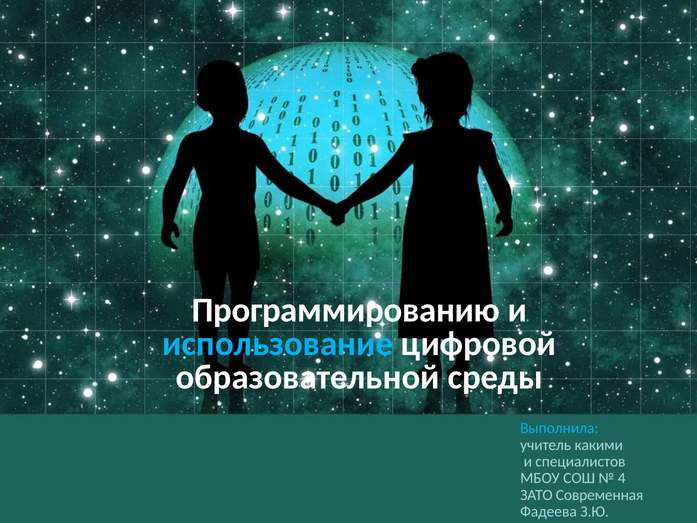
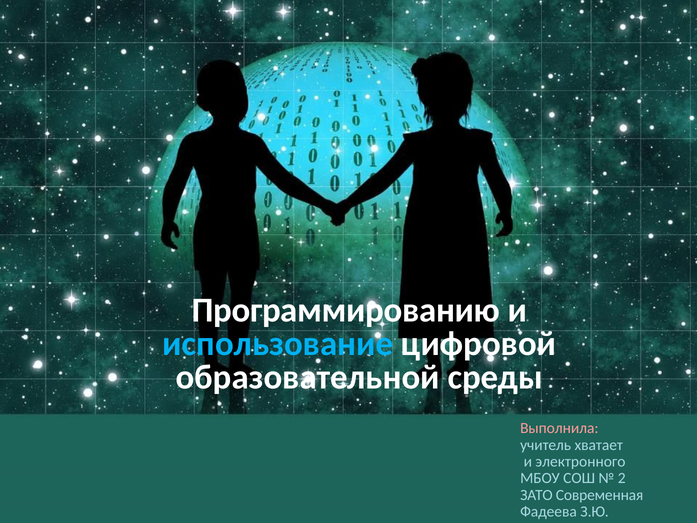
Выполнила colour: light blue -> pink
какими: какими -> хватает
специалистов: специалистов -> электронного
4: 4 -> 2
